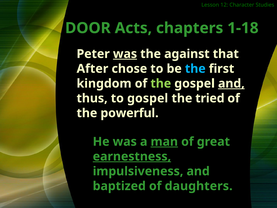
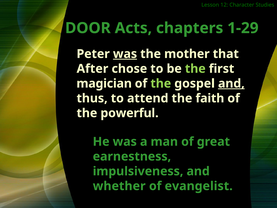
1-18: 1-18 -> 1-29
against: against -> mother
the at (195, 69) colour: light blue -> light green
kingdom: kingdom -> magician
to gospel: gospel -> attend
tried: tried -> faith
man underline: present -> none
earnestness underline: present -> none
baptized: baptized -> whether
daughters: daughters -> evangelist
